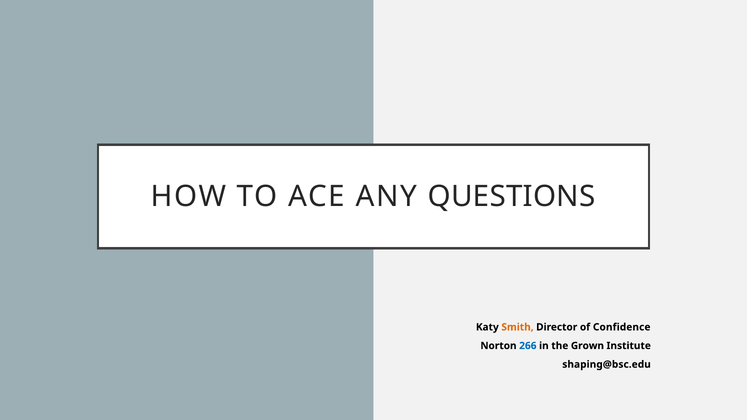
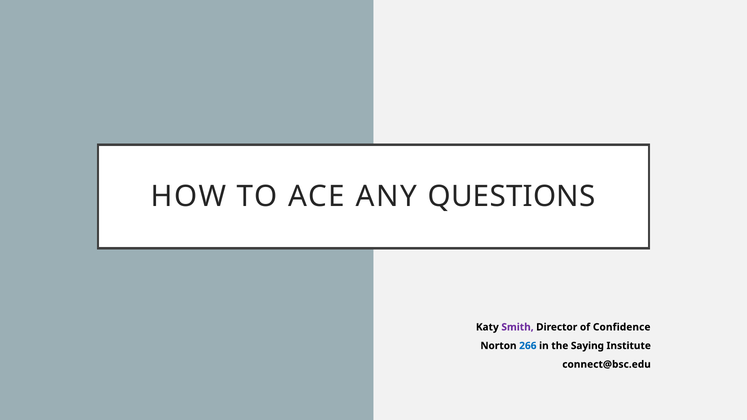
Smith colour: orange -> purple
Grown: Grown -> Saying
shaping@bsc.edu: shaping@bsc.edu -> connect@bsc.edu
